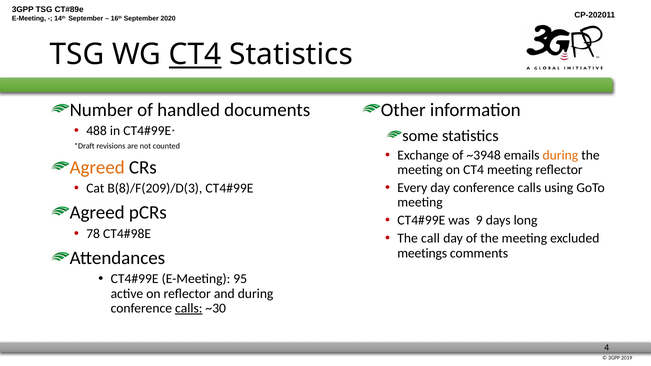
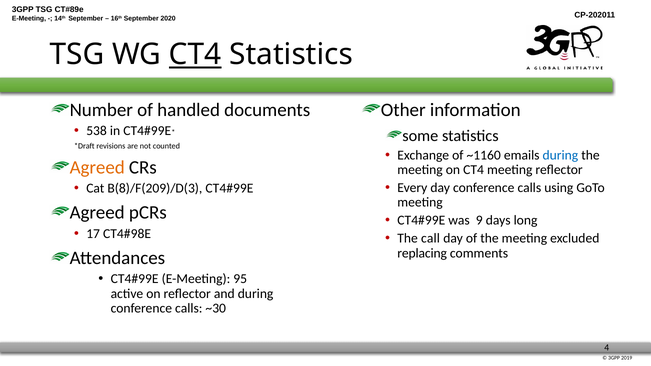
488: 488 -> 538
~3948: ~3948 -> ~1160
during at (560, 155) colour: orange -> blue
78: 78 -> 17
meetings: meetings -> replacing
calls at (189, 308) underline: present -> none
